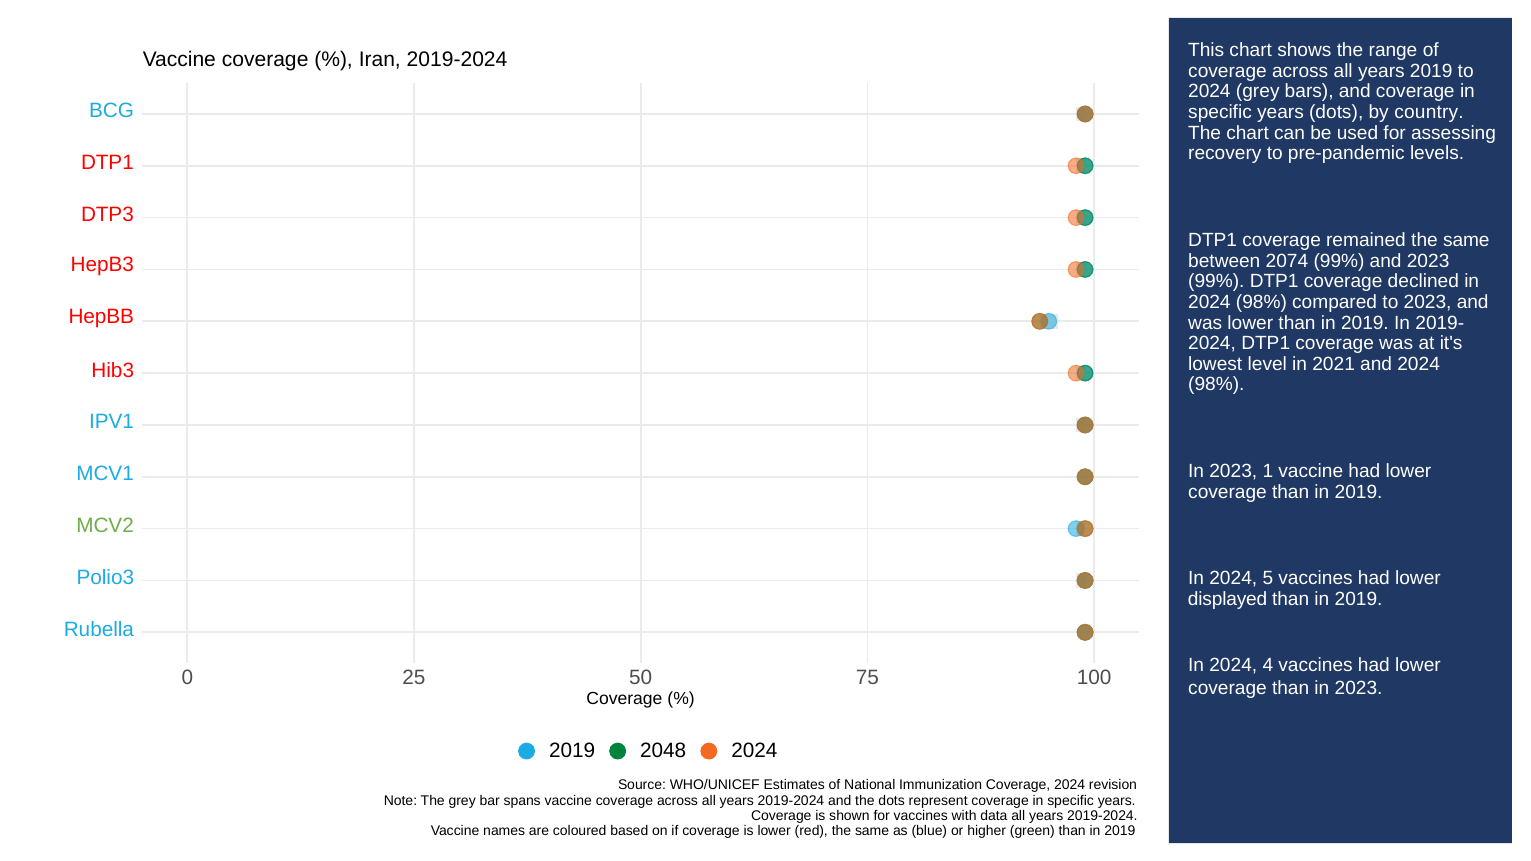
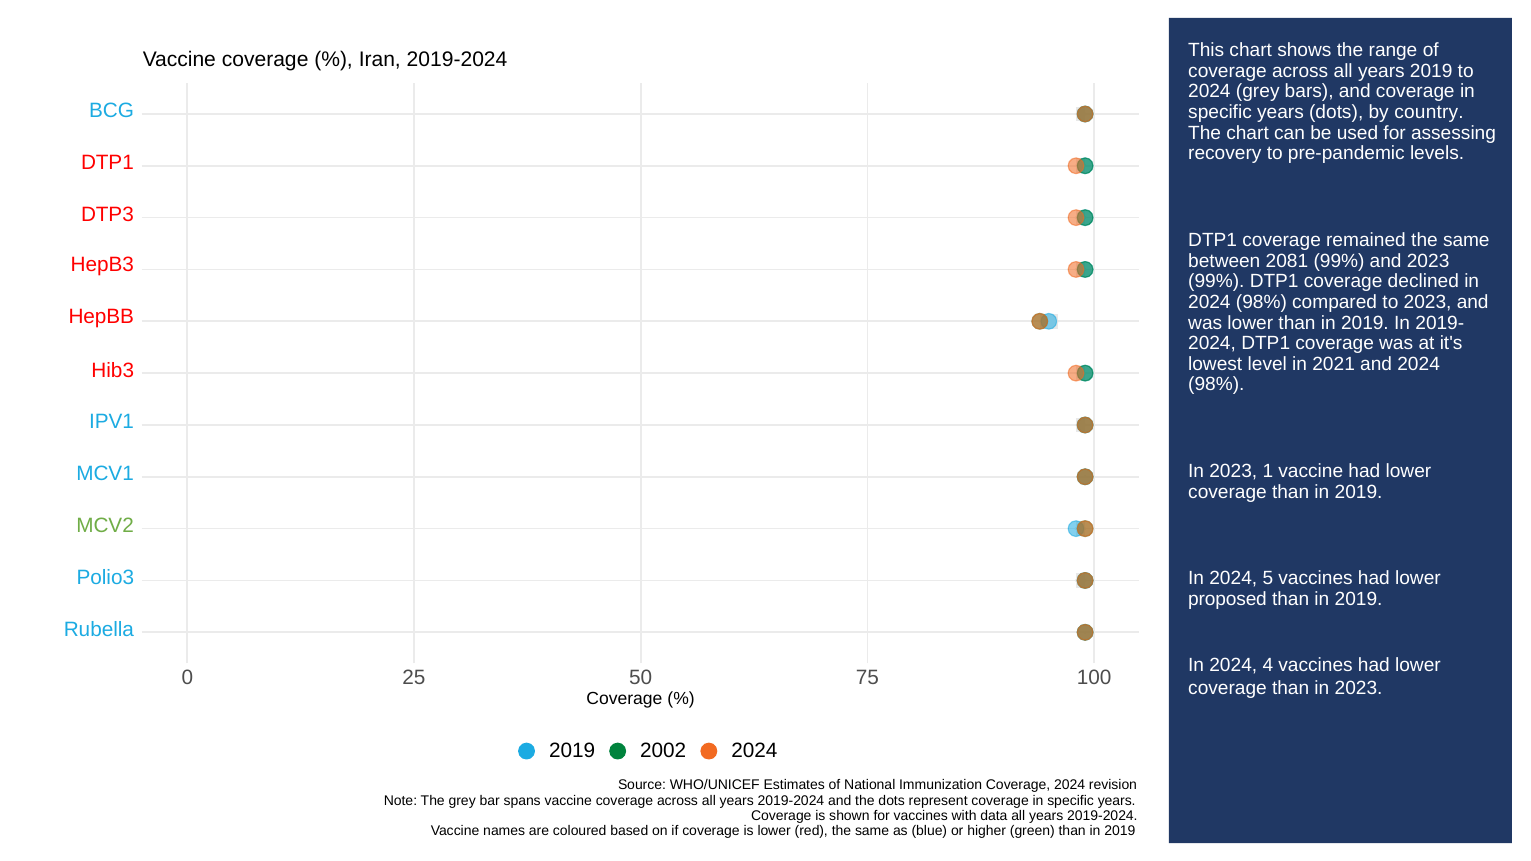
2074: 2074 -> 2081
displayed: displayed -> proposed
2048: 2048 -> 2002
